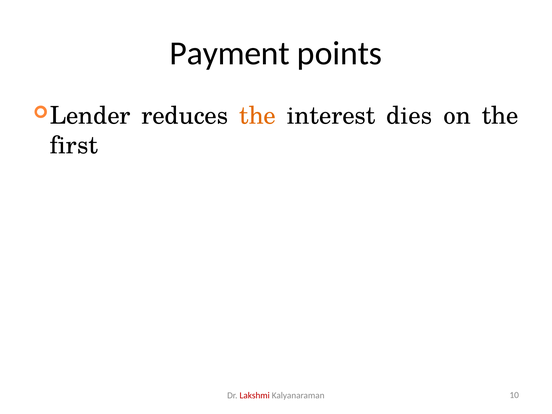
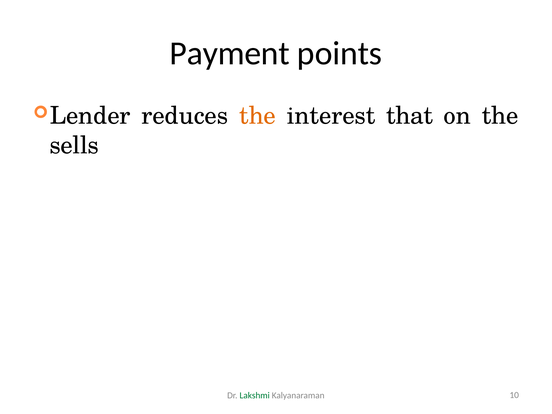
dies: dies -> that
first: first -> sells
Lakshmi colour: red -> green
